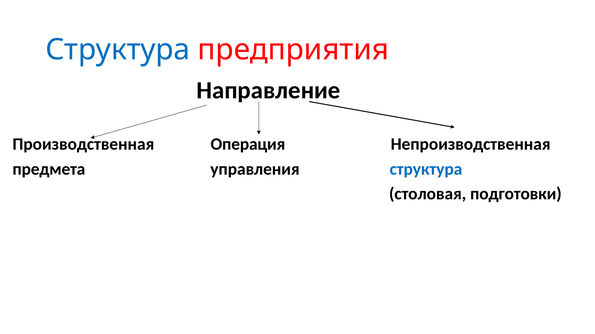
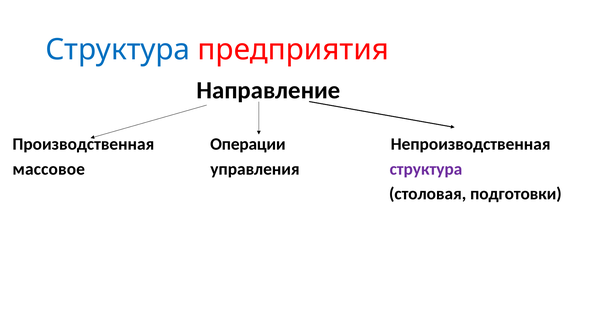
Операция: Операция -> Операции
предмета: предмета -> массовое
структура at (426, 169) colour: blue -> purple
